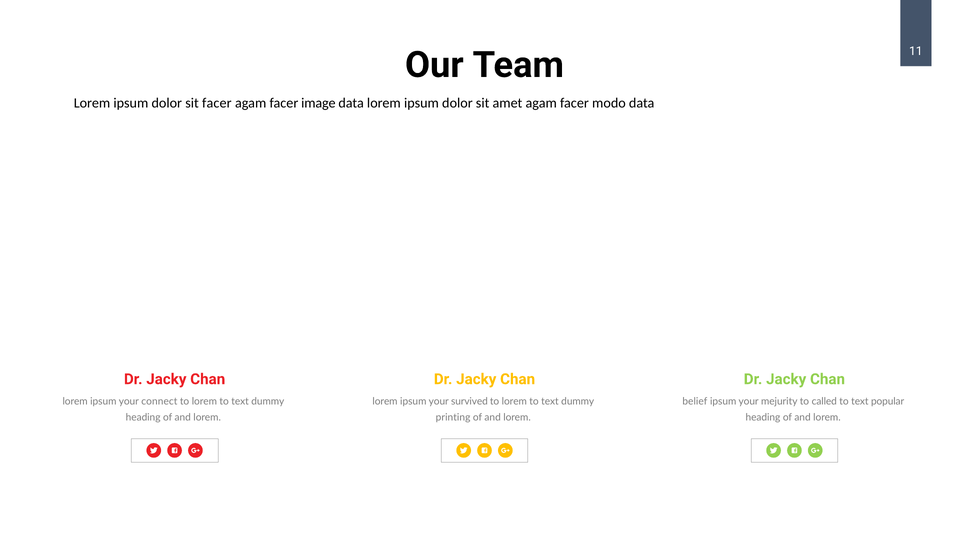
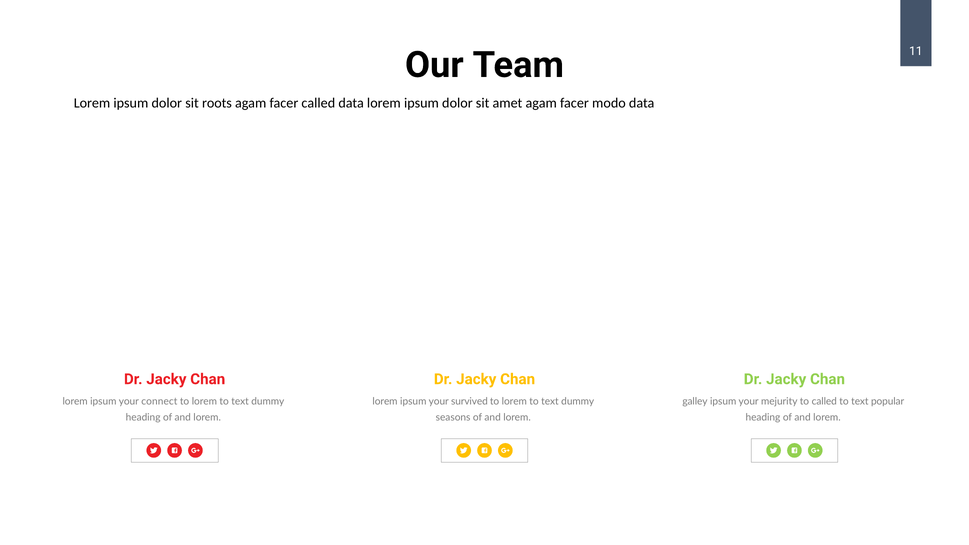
sit facer: facer -> roots
facer image: image -> called
belief: belief -> galley
printing: printing -> seasons
